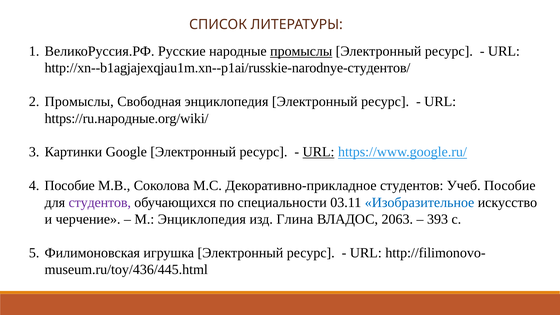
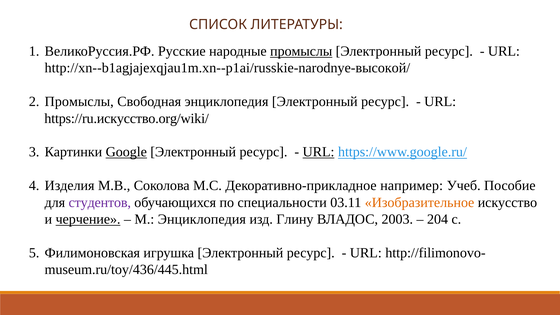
http://xn--b1agjajexqjau1m.xn--p1ai/russkie-narodnye-студентов/: http://xn--b1agjajexqjau1m.xn--p1ai/russkie-narodnye-студентов/ -> http://xn--b1agjajexqjau1m.xn--p1ai/russkie-narodnye-высокой/
https://ru.народные.org/wiki/: https://ru.народные.org/wiki/ -> https://ru.искусство.org/wiki/
Google underline: none -> present
Пособие at (70, 186): Пособие -> Изделия
Декоративно-прикладное студентов: студентов -> например
Изобразительное colour: blue -> orange
черчение underline: none -> present
Глина: Глина -> Глину
2063: 2063 -> 2003
393: 393 -> 204
